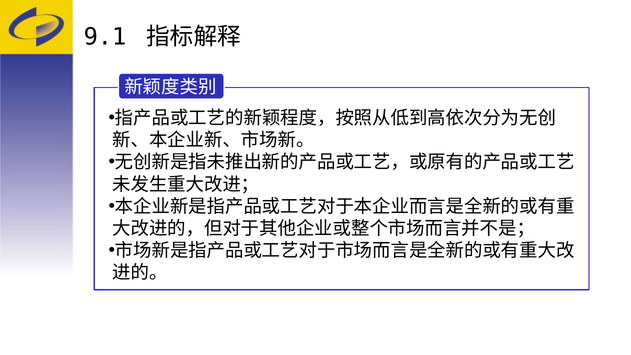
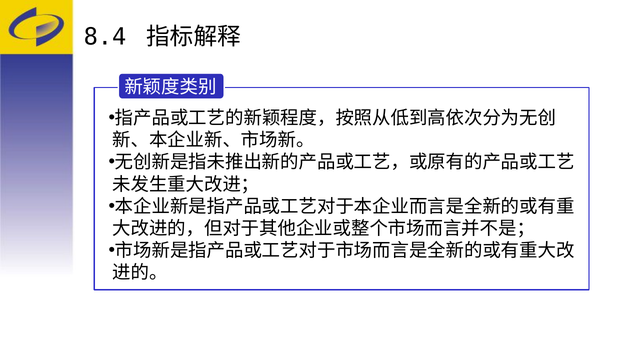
9.1: 9.1 -> 8.4
